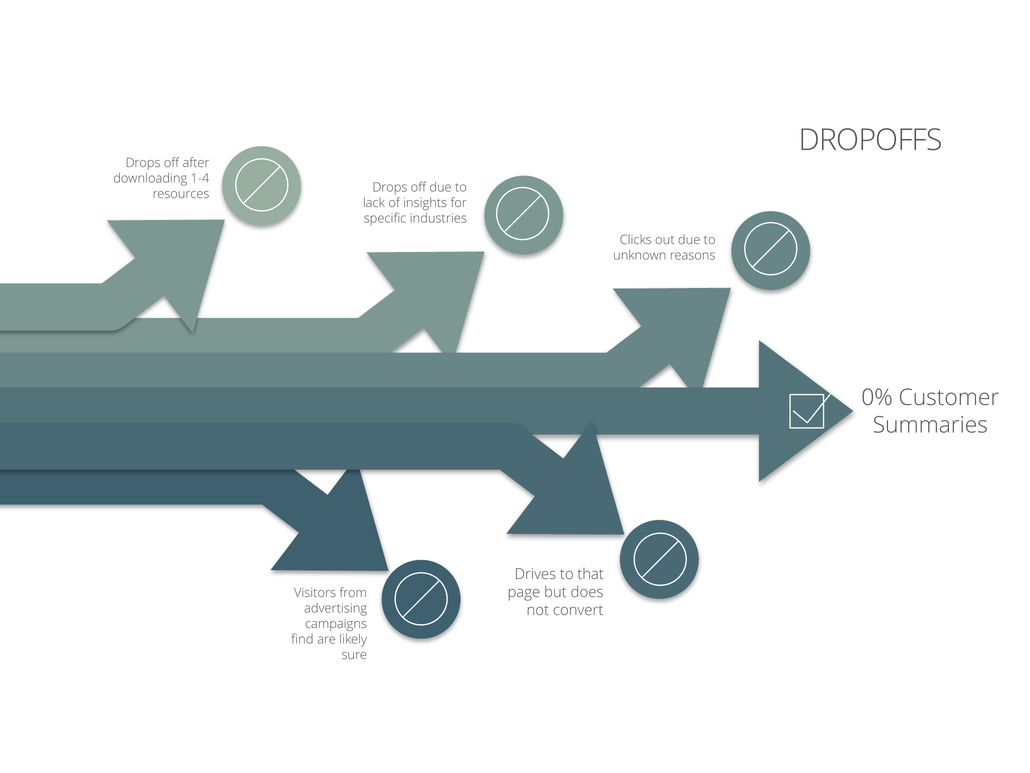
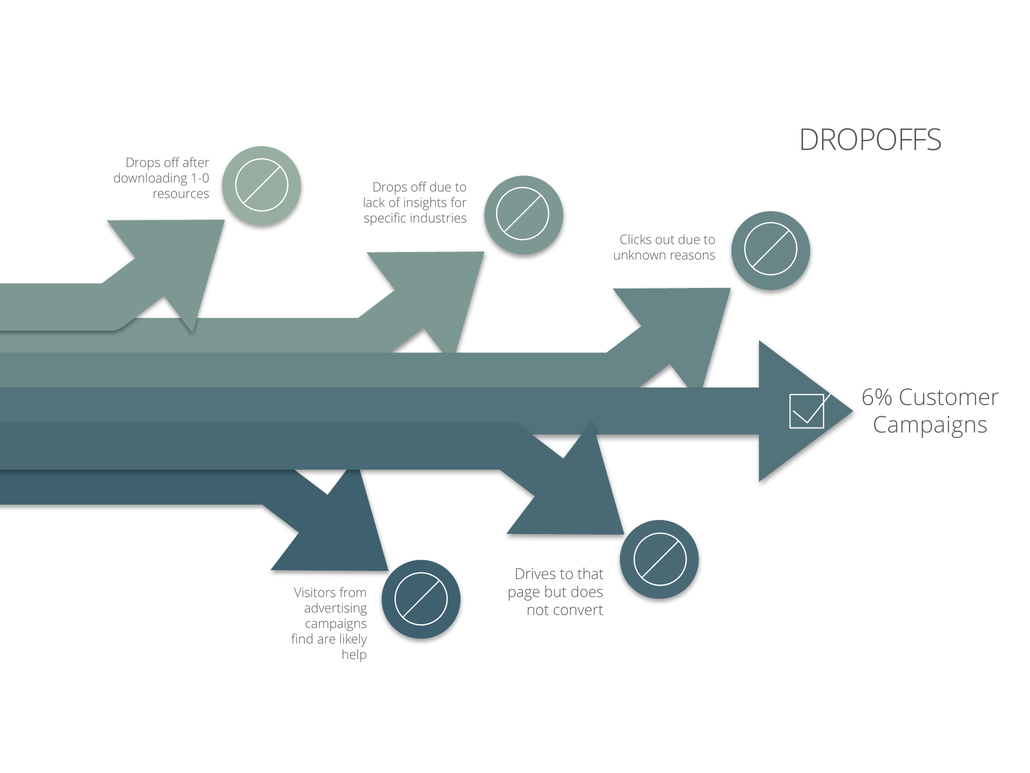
1-4: 1-4 -> 1-0
0%: 0% -> 6%
Summaries at (930, 425): Summaries -> Campaigns
sure: sure -> help
